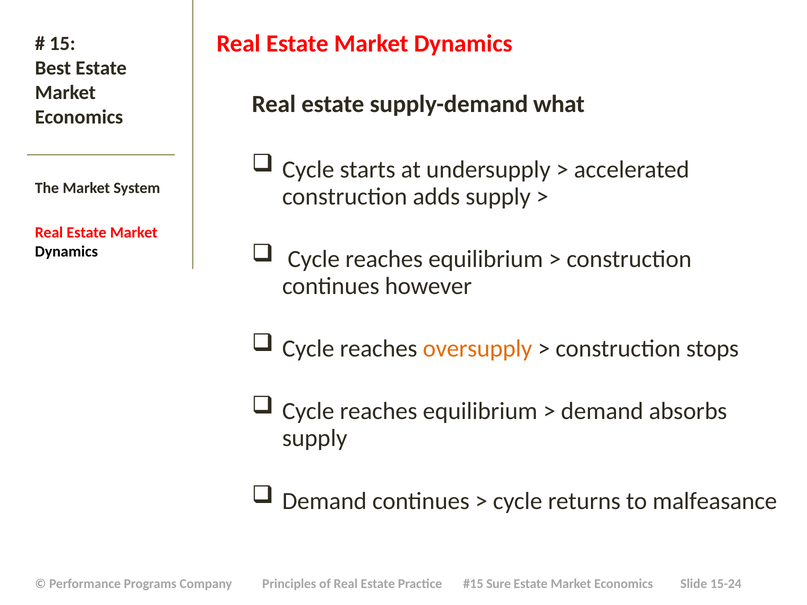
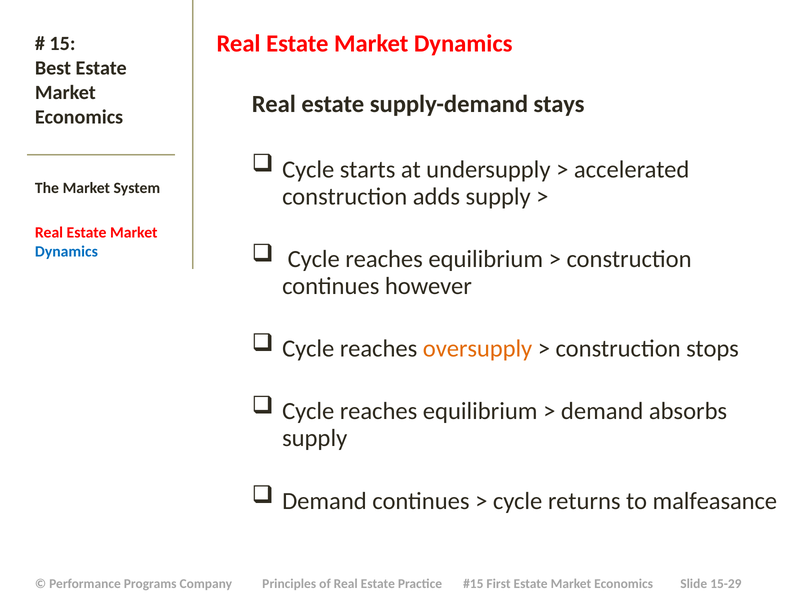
what: what -> stays
Dynamics at (66, 252) colour: black -> blue
Sure: Sure -> First
15-24: 15-24 -> 15-29
